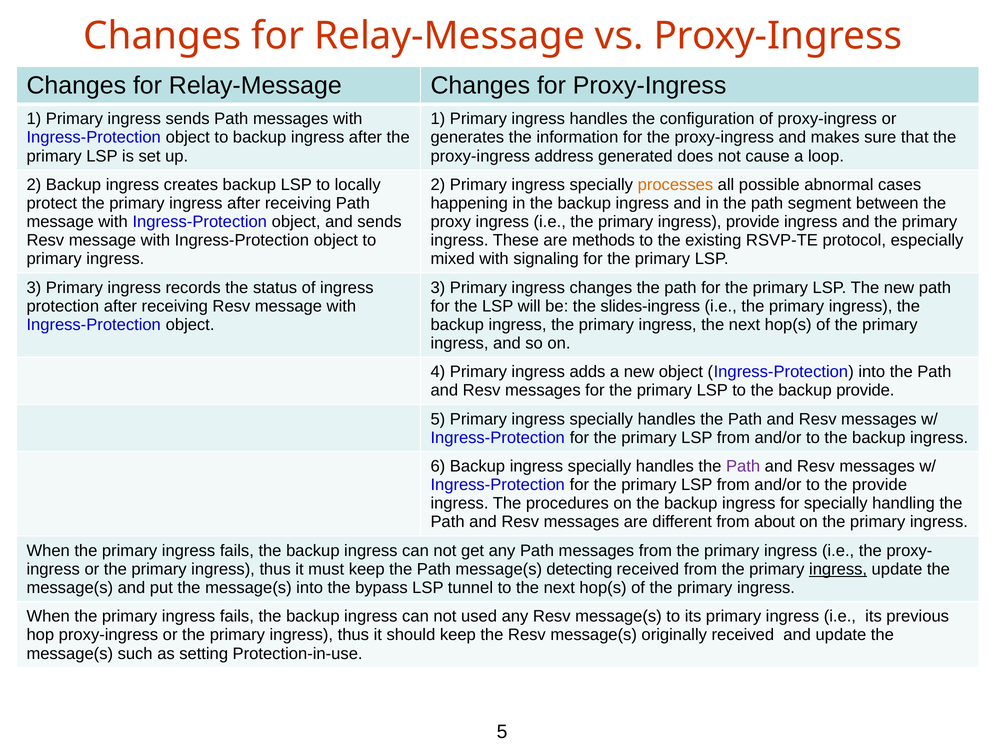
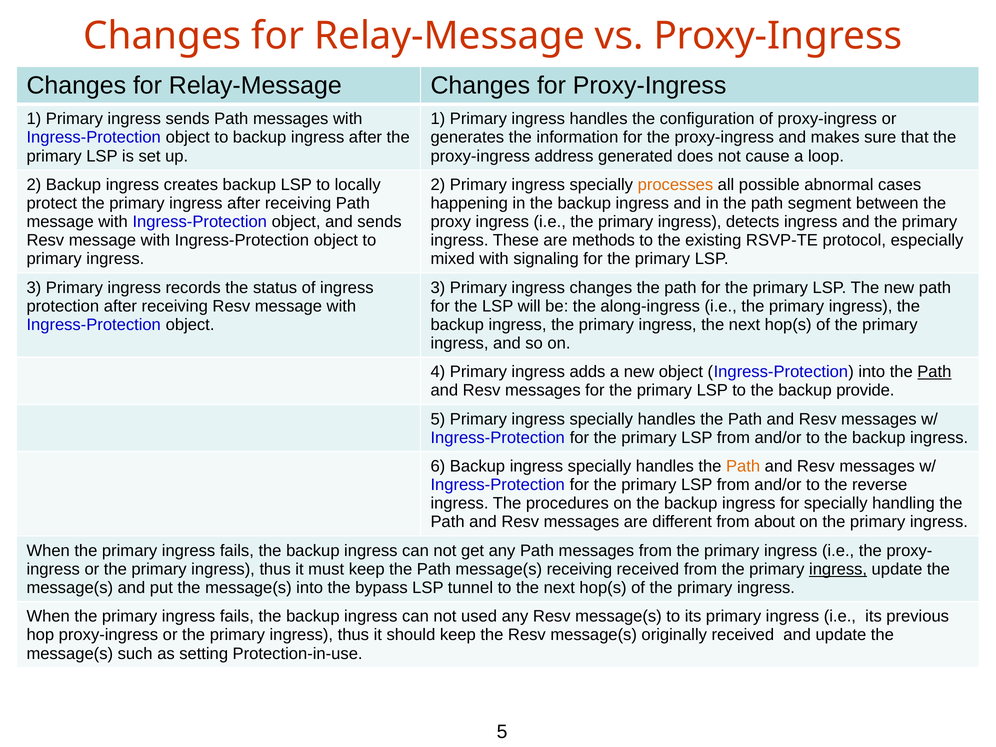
ingress provide: provide -> detects
slides-ingress: slides-ingress -> along-ingress
Path at (934, 372) underline: none -> present
Path at (743, 466) colour: purple -> orange
the provide: provide -> reverse
message(s detecting: detecting -> receiving
